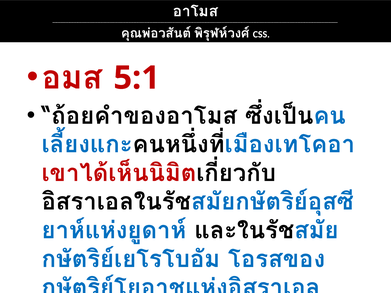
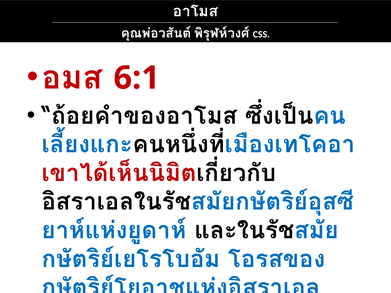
5:1: 5:1 -> 6:1
